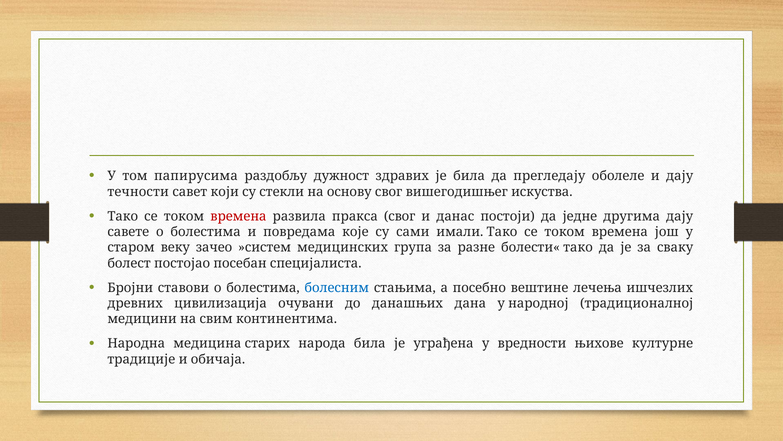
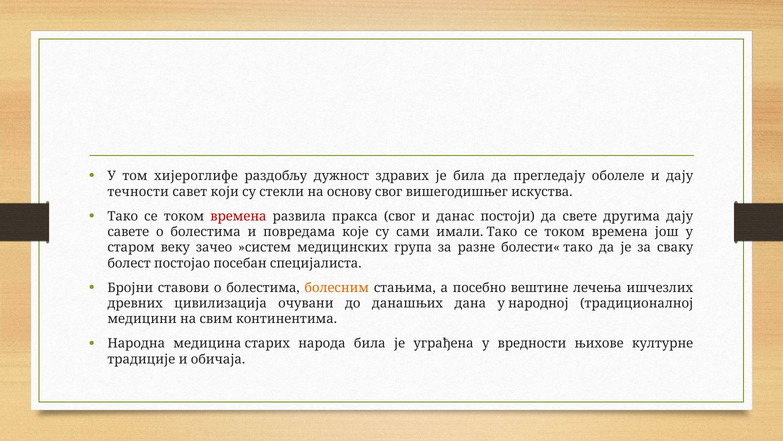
папирусима: папирусима -> хијероглифе
једне: једне -> свете
болесним colour: blue -> orange
